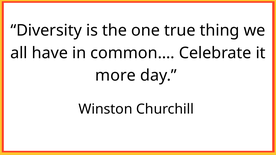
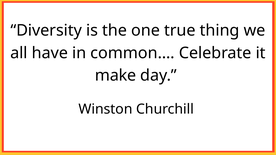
more: more -> make
